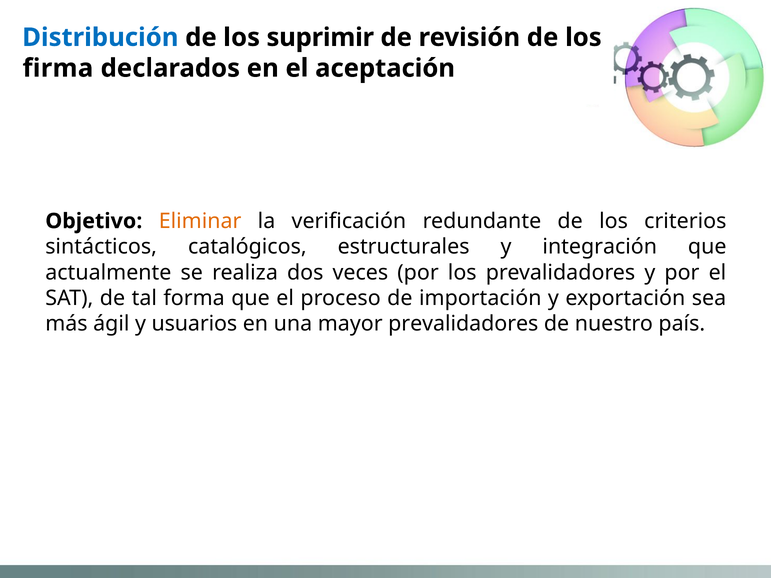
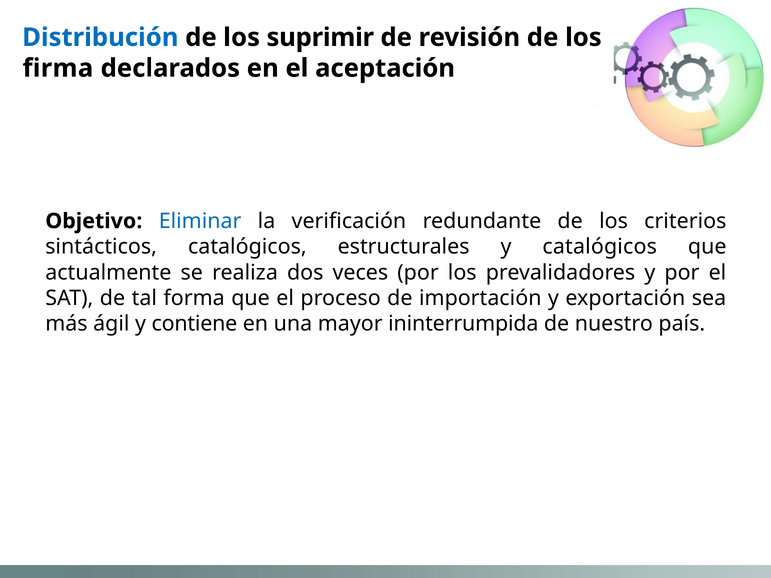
Eliminar colour: orange -> blue
y integración: integración -> catalógicos
usuarios: usuarios -> contiene
mayor prevalidadores: prevalidadores -> ininterrumpida
